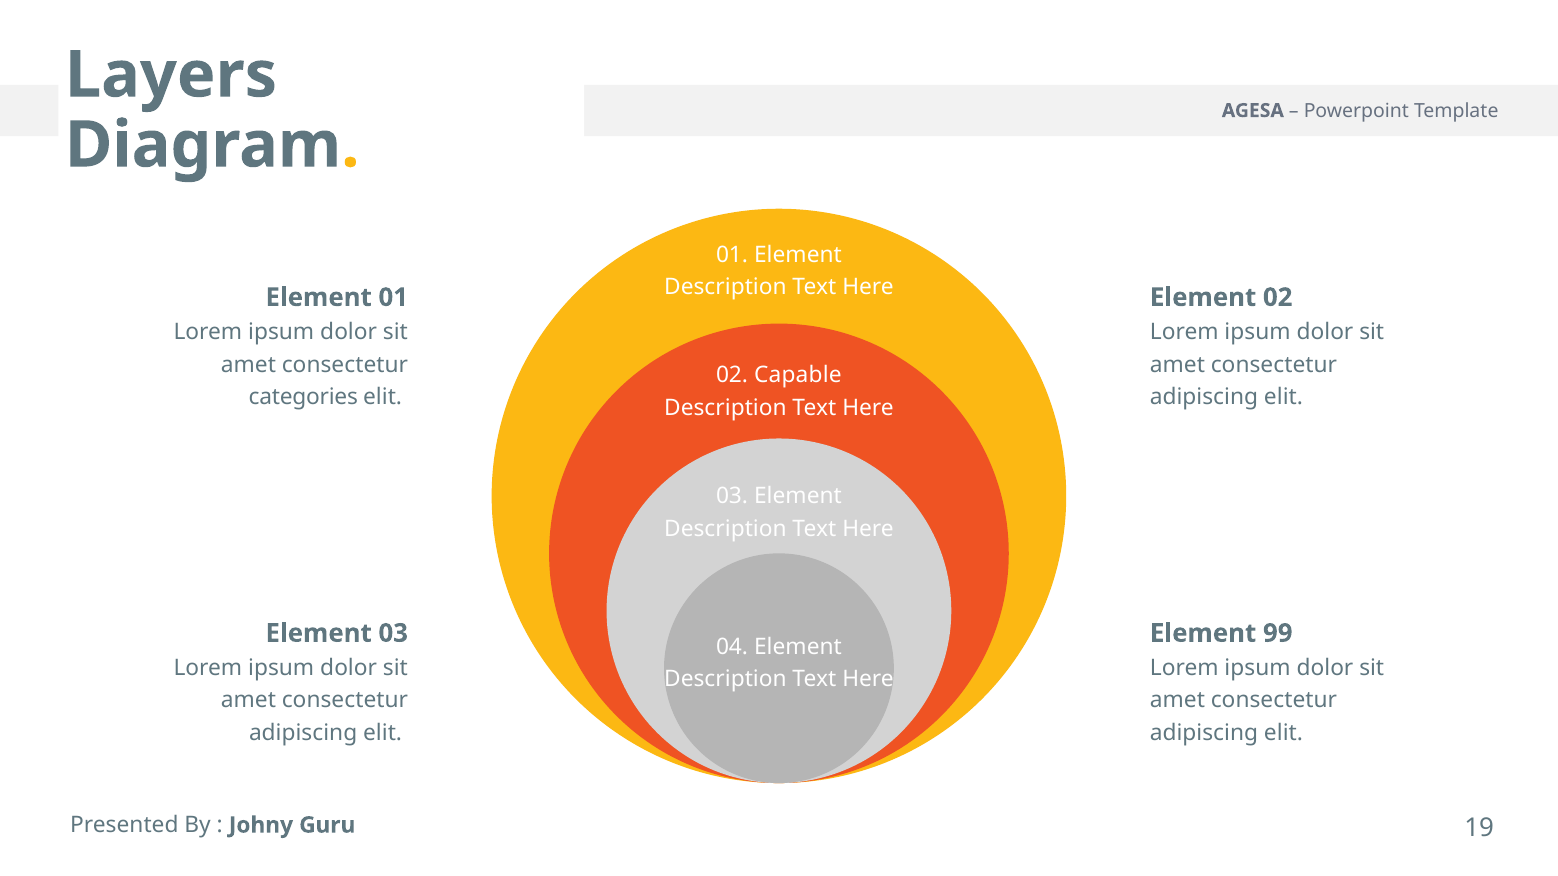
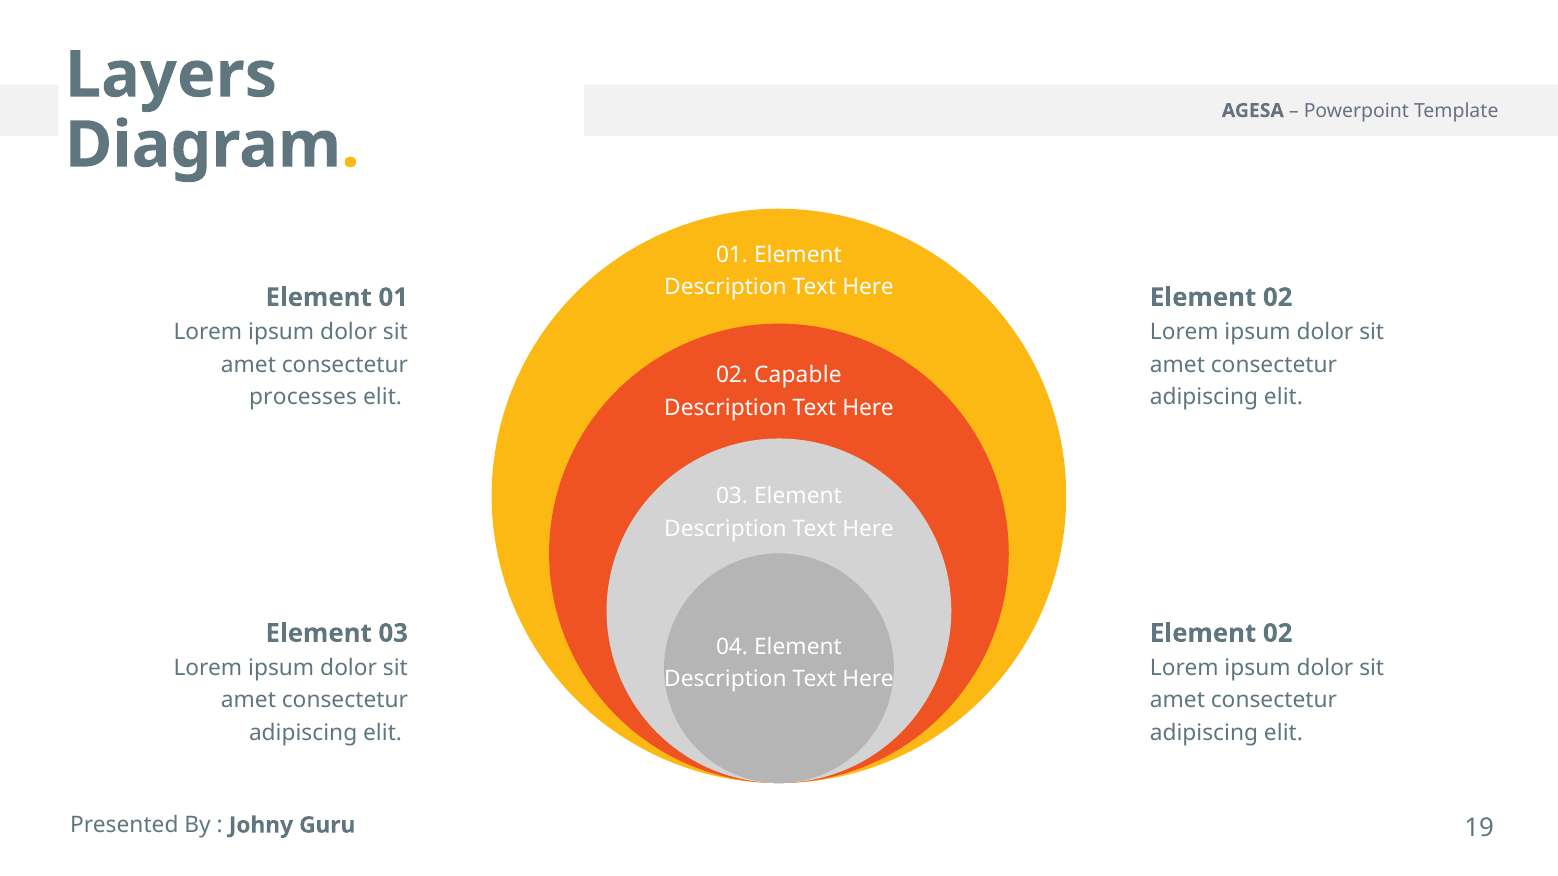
categories: categories -> processes
99 at (1278, 633): 99 -> 02
